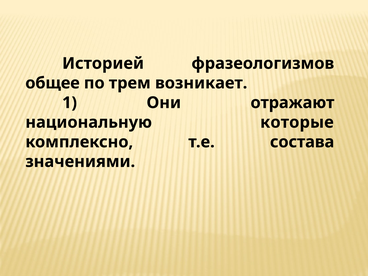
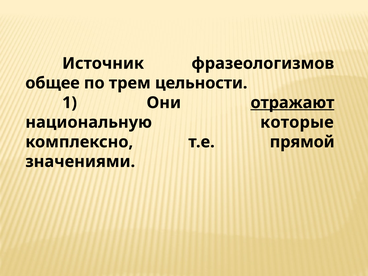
Историей: Историей -> Источник
возникает: возникает -> цельности
отражают underline: none -> present
состава: состава -> прямой
